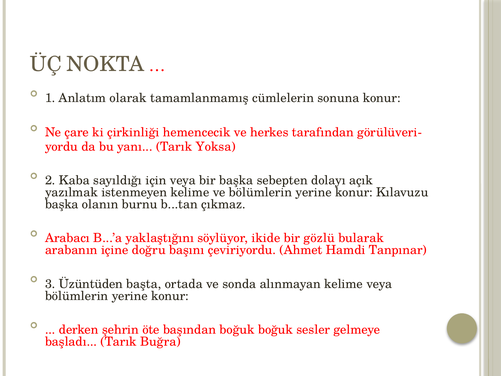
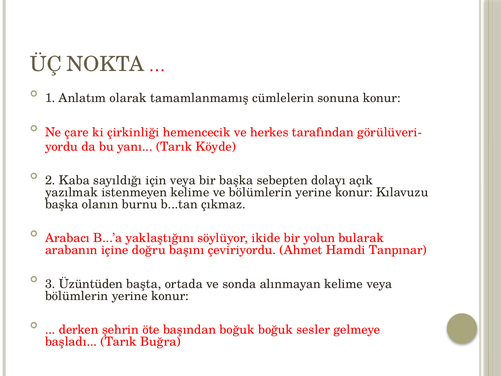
Yoksa: Yoksa -> Köyde
gözlü: gözlü -> yolun
